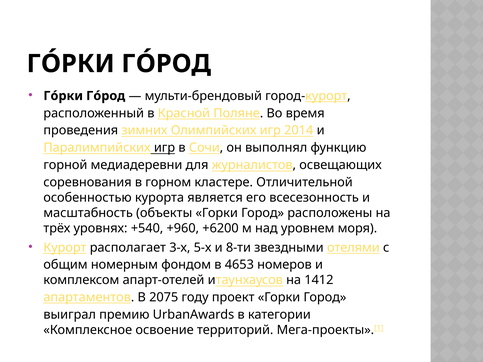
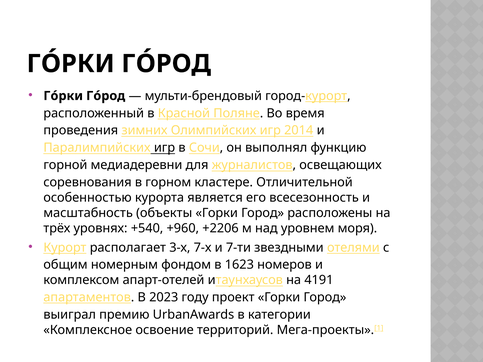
+6200: +6200 -> +2206
5-х: 5-х -> 7-х
8-ти: 8-ти -> 7-ти
4653: 4653 -> 1623
1412: 1412 -> 4191
2075: 2075 -> 2023
